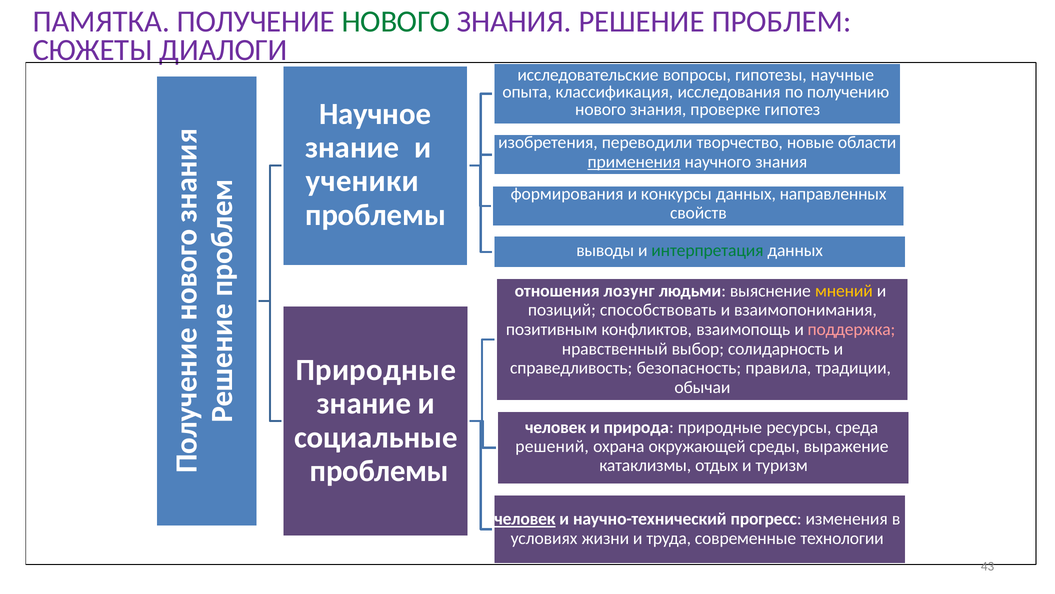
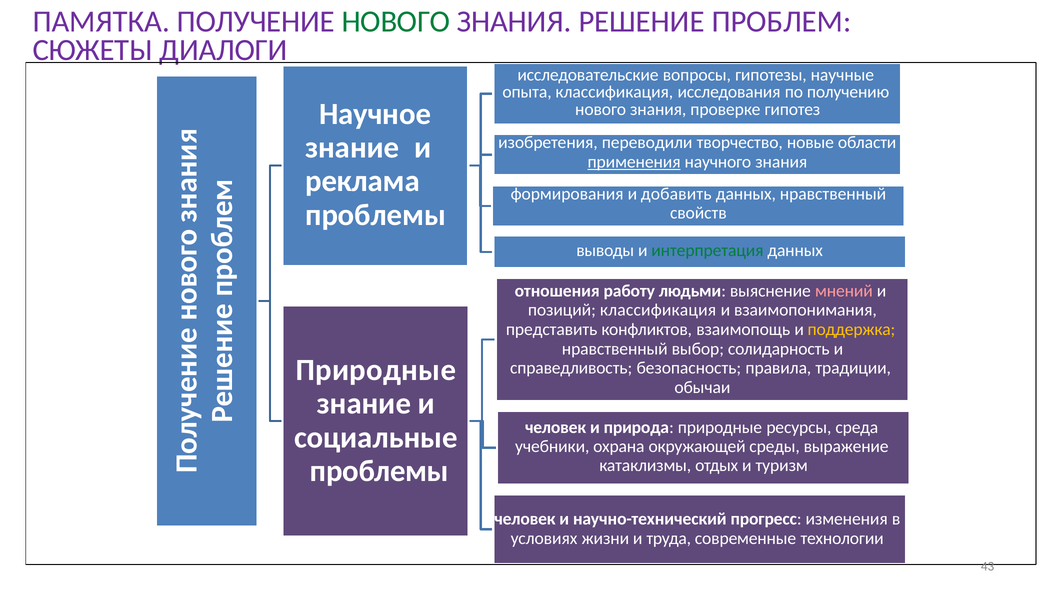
ученики: ученики -> реклама
конкурсы: конкурсы -> добавить
данных направленных: направленных -> нравственный
лозунг: лозунг -> работу
мнений colour: yellow -> pink
позиций способствовать: способствовать -> классификация
позитивным: позитивным -> представить
поддержка colour: pink -> yellow
решений: решений -> учебники
человек at (525, 519) underline: present -> none
